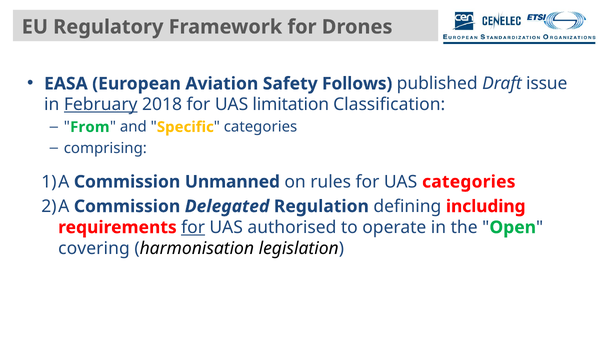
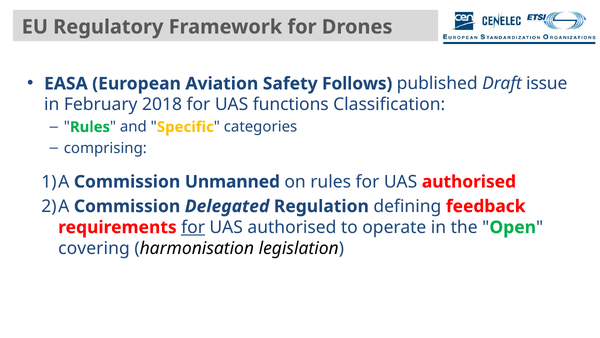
February underline: present -> none
limitation: limitation -> functions
From at (90, 127): From -> Rules
rules for UAS categories: categories -> authorised
including: including -> feedback
